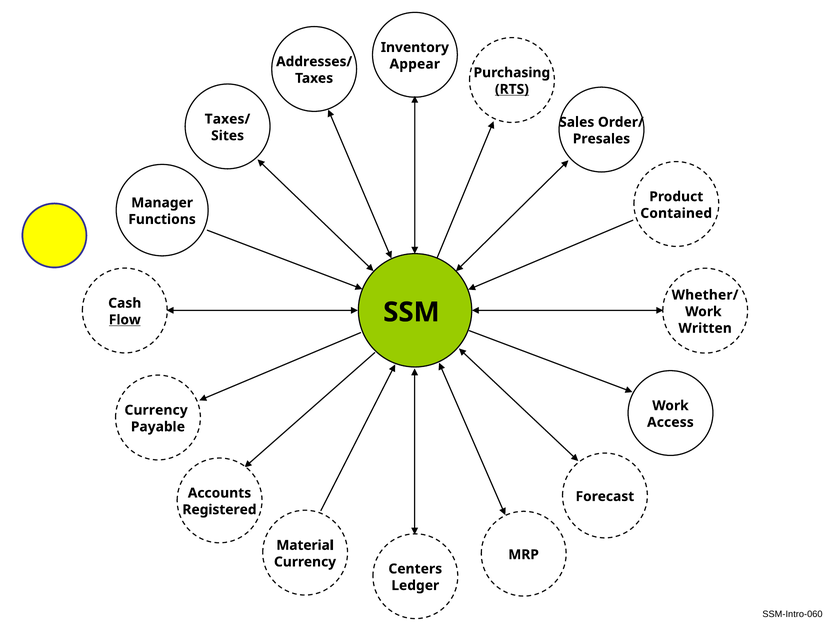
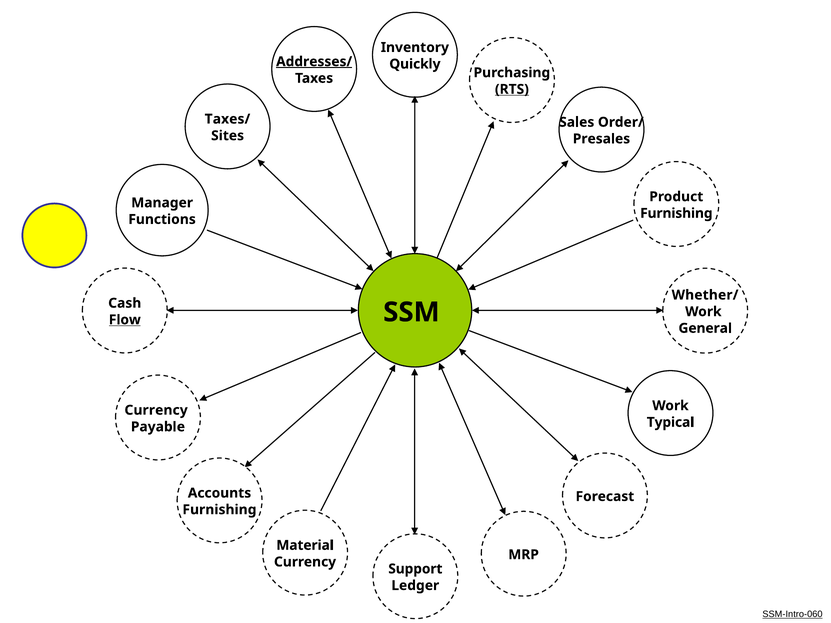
Addresses/ underline: none -> present
Appear: Appear -> Quickly
Contained at (676, 213): Contained -> Furnishing
Written: Written -> General
Access: Access -> Typical
Registered at (219, 510): Registered -> Furnishing
Centers: Centers -> Support
SSM-Intro-060 underline: none -> present
